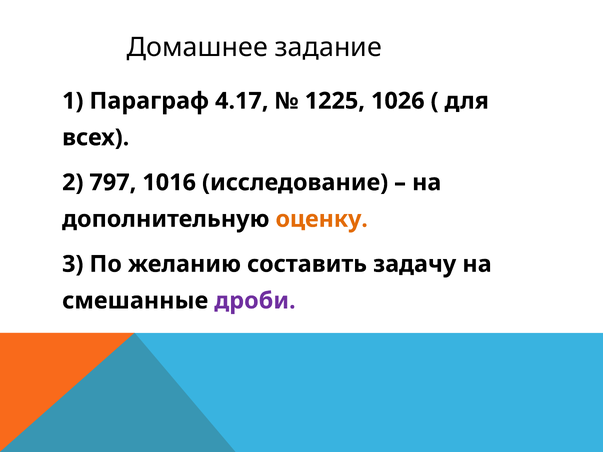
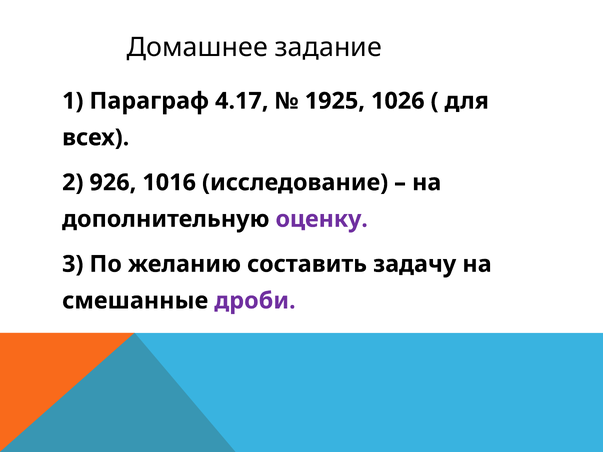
1225: 1225 -> 1925
797: 797 -> 926
оценку colour: orange -> purple
